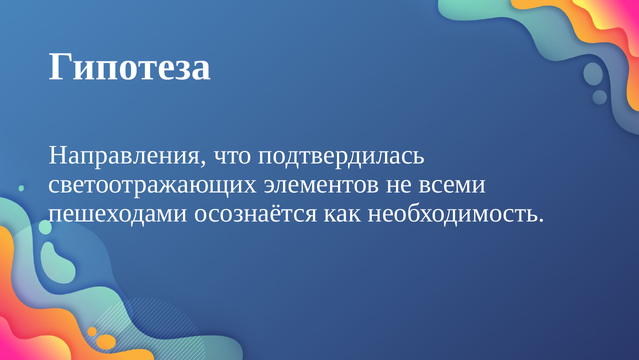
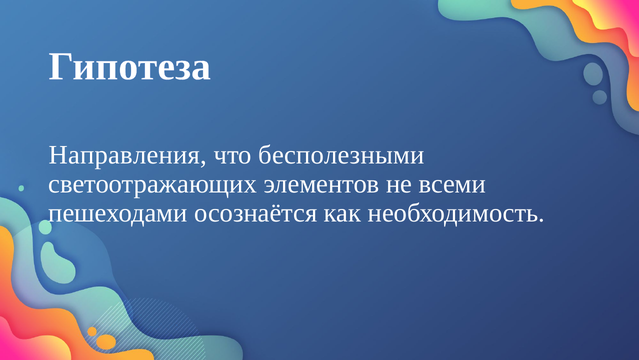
подтвердилась: подтвердилась -> бесполезными
